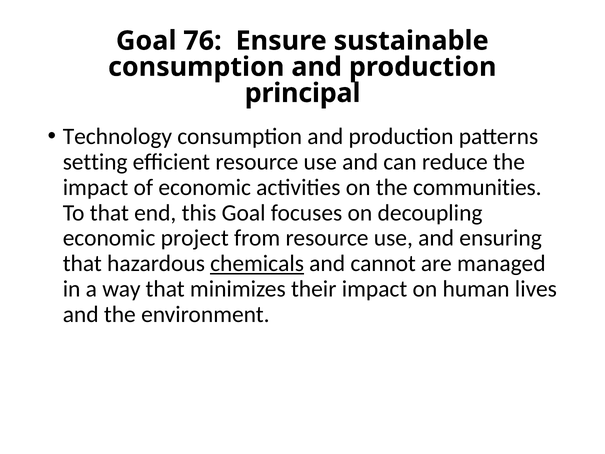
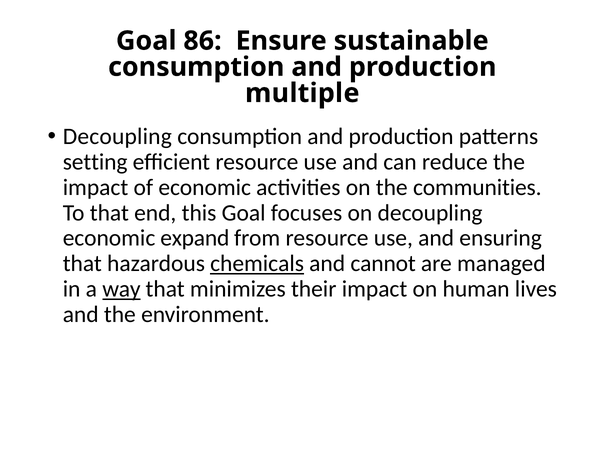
76: 76 -> 86
principal: principal -> multiple
Technology at (117, 136): Technology -> Decoupling
project: project -> expand
way underline: none -> present
